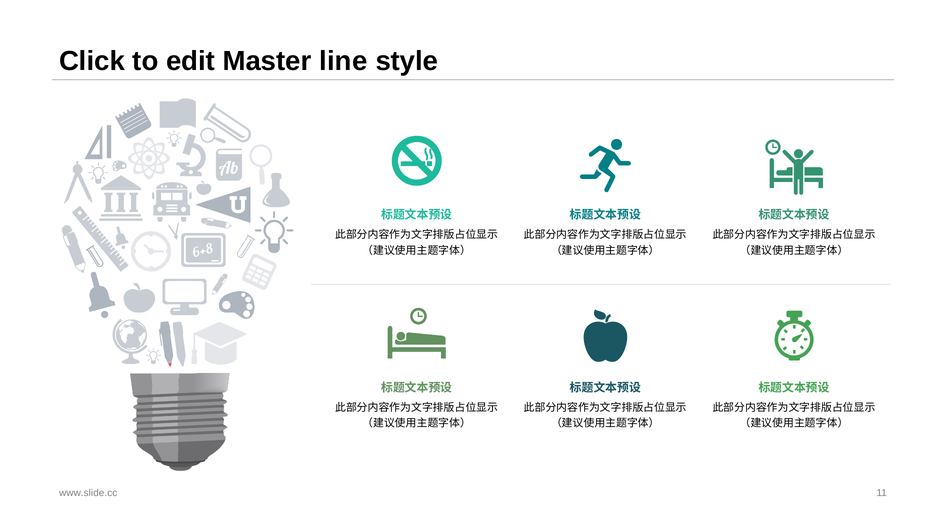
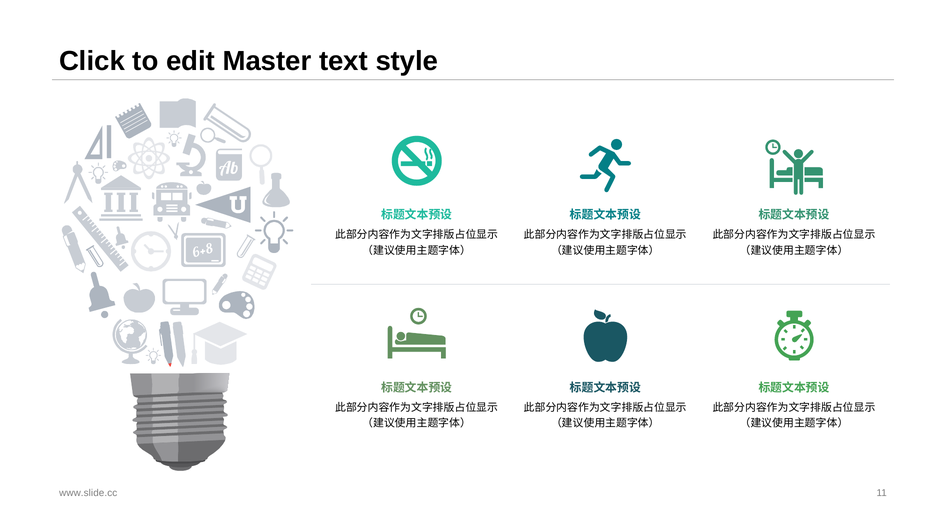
line: line -> text
